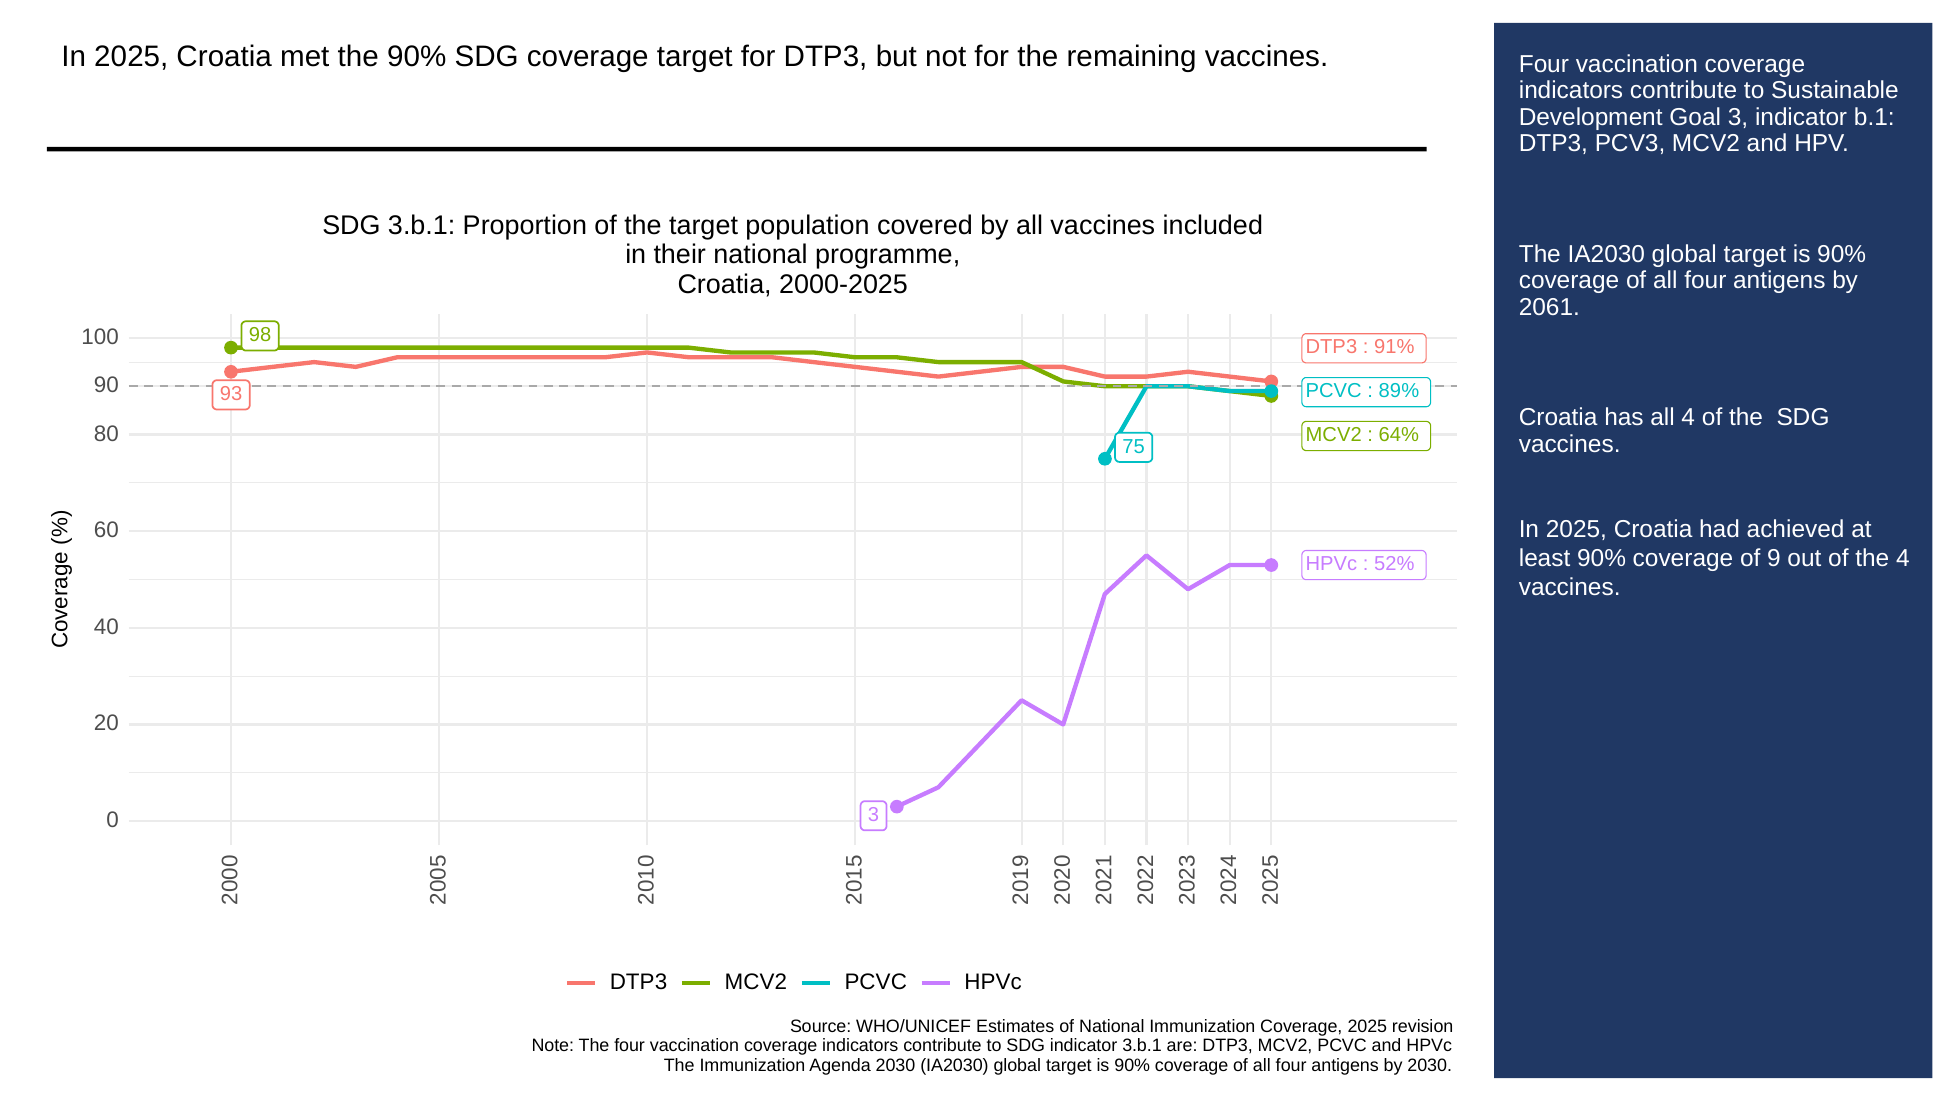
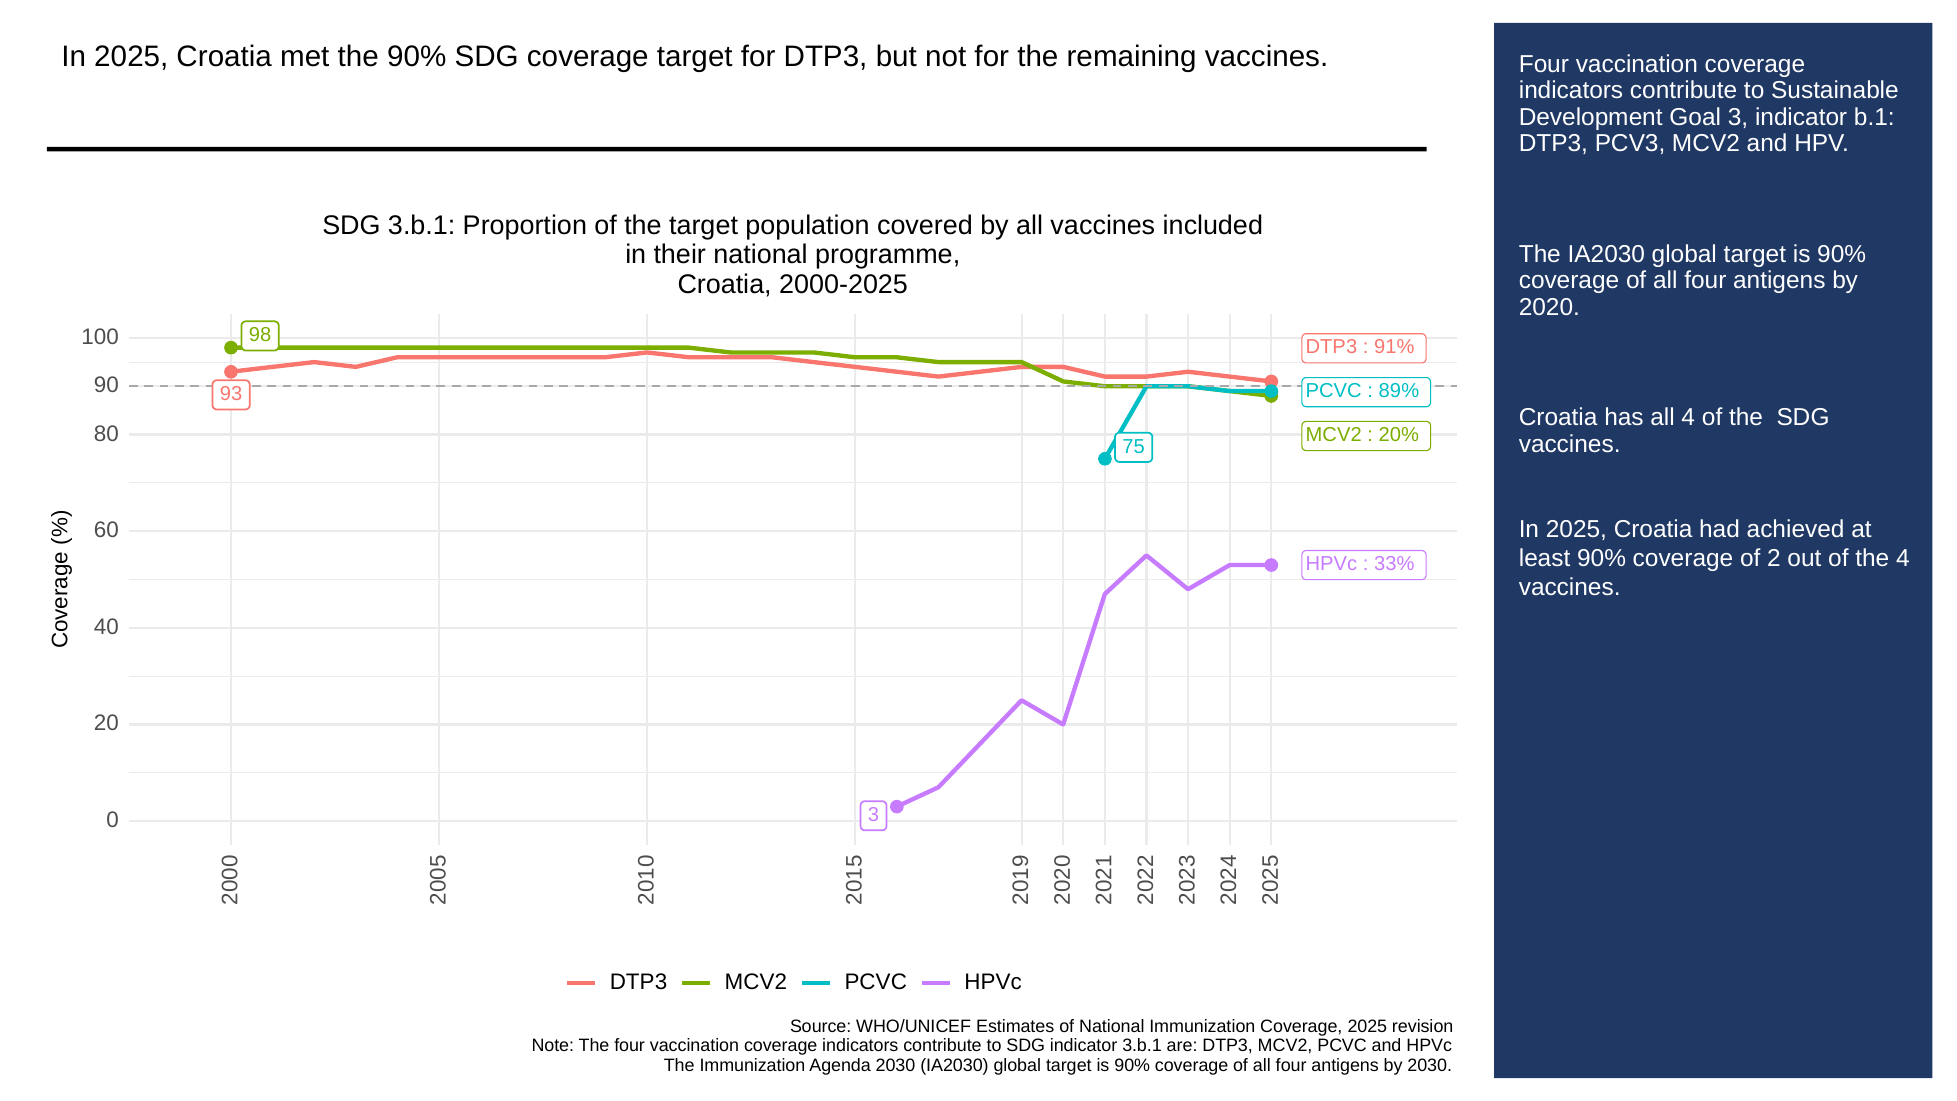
2061: 2061 -> 2020
64%: 64% -> 20%
of 9: 9 -> 2
52%: 52% -> 33%
